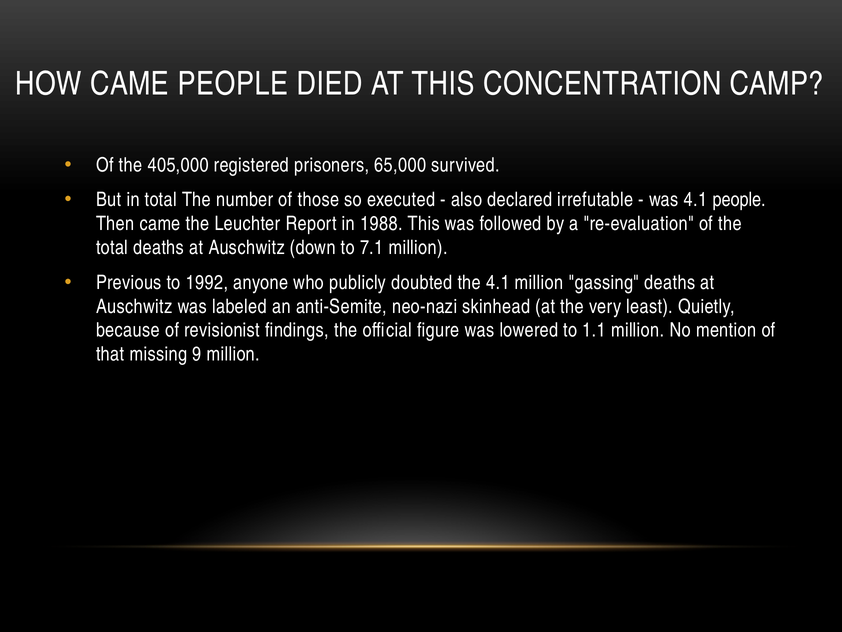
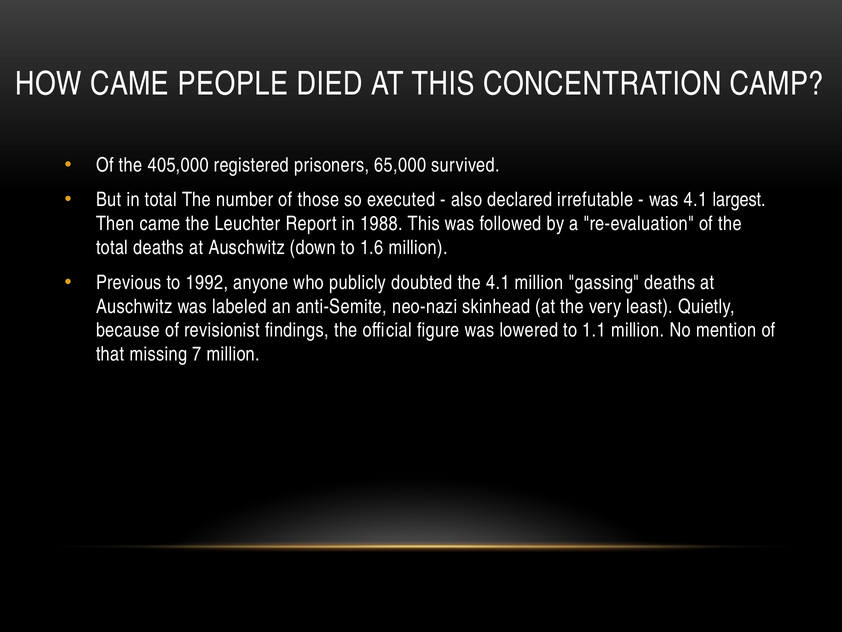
4.1 people: people -> largest
7.1: 7.1 -> 1.6
9: 9 -> 7
